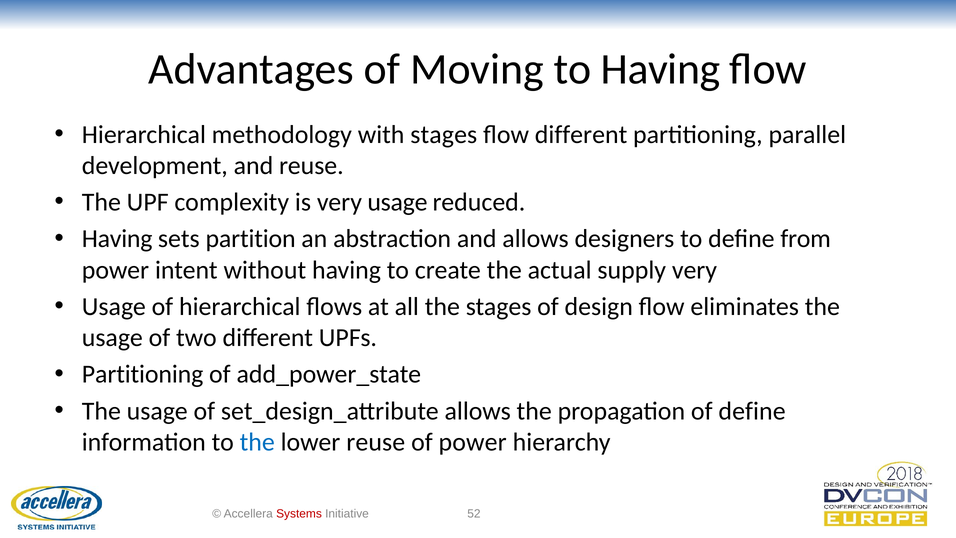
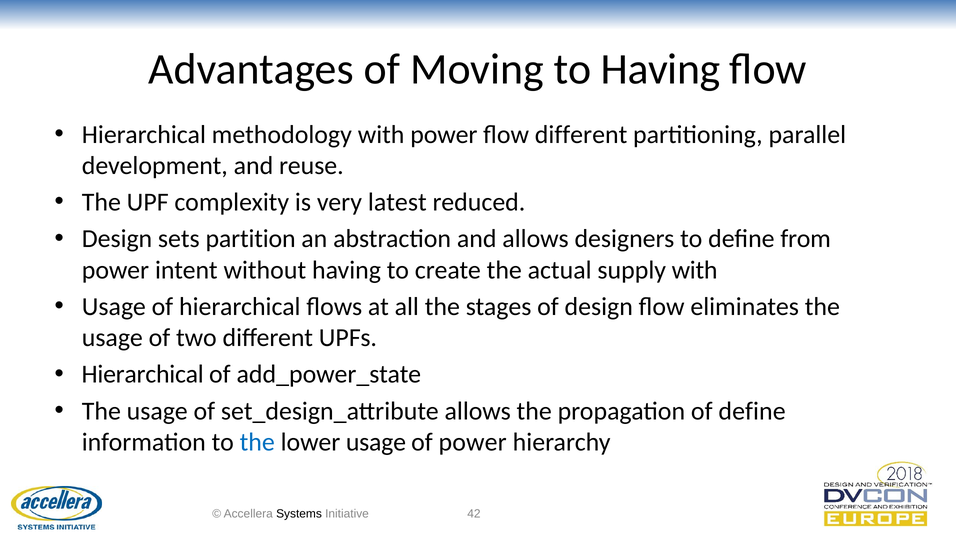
with stages: stages -> power
very usage: usage -> latest
Having at (117, 239): Having -> Design
supply very: very -> with
Partitioning at (143, 374): Partitioning -> Hierarchical
lower reuse: reuse -> usage
Systems colour: red -> black
52: 52 -> 42
